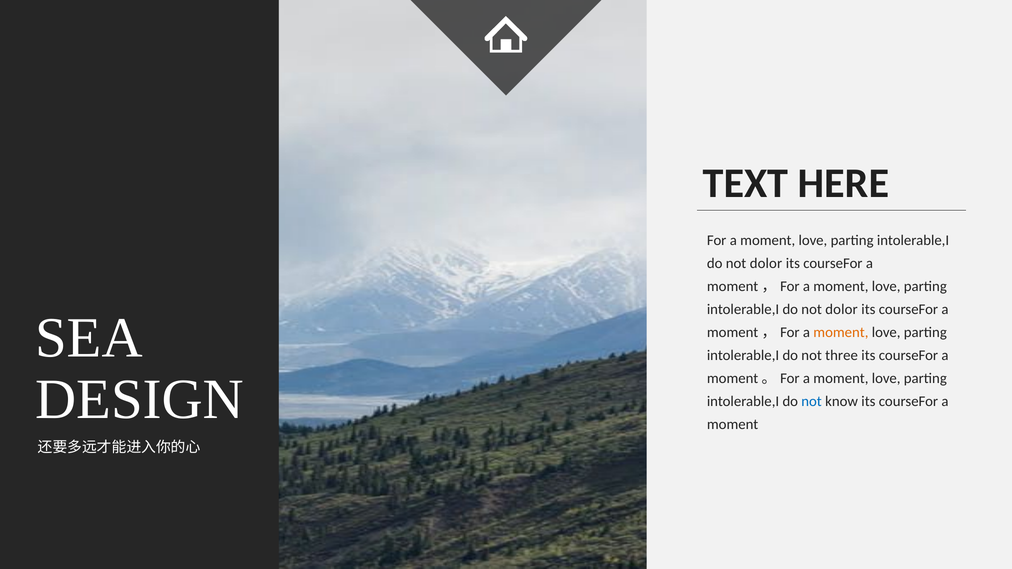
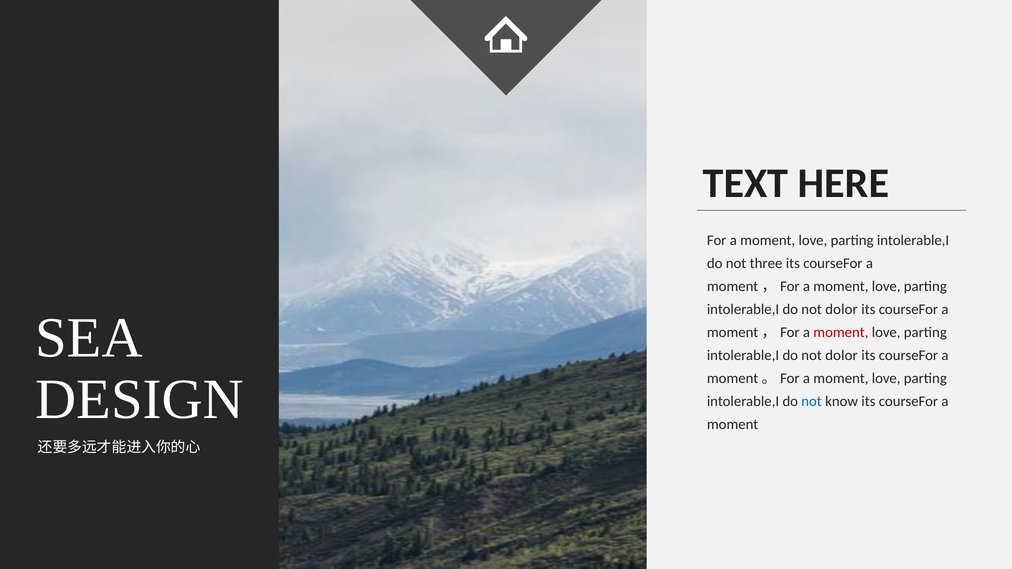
dolor at (766, 263): dolor -> three
moment at (841, 332) colour: orange -> red
three at (842, 355): three -> dolor
